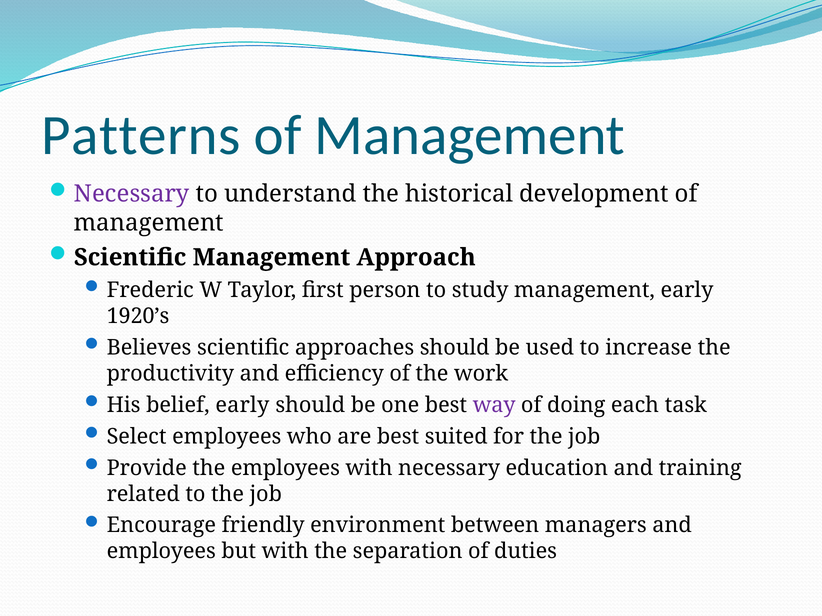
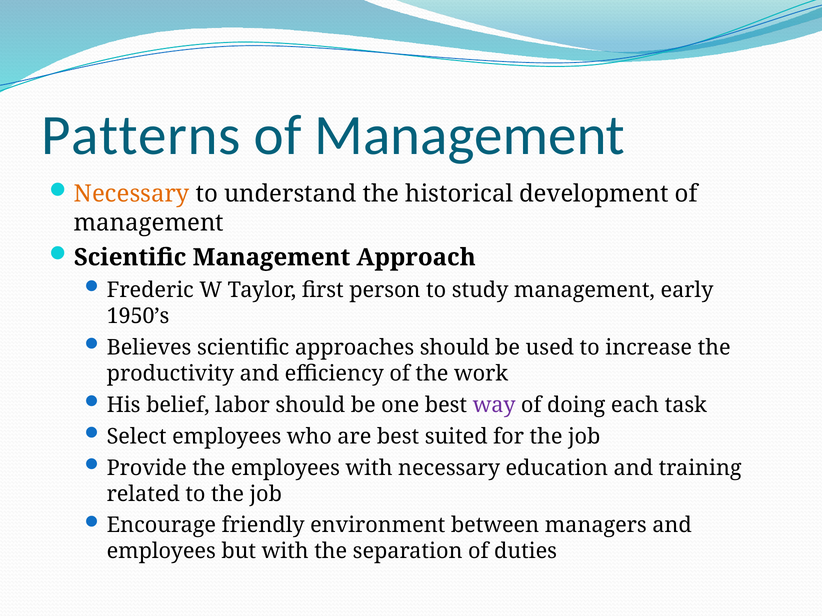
Necessary at (132, 194) colour: purple -> orange
1920’s: 1920’s -> 1950’s
belief early: early -> labor
